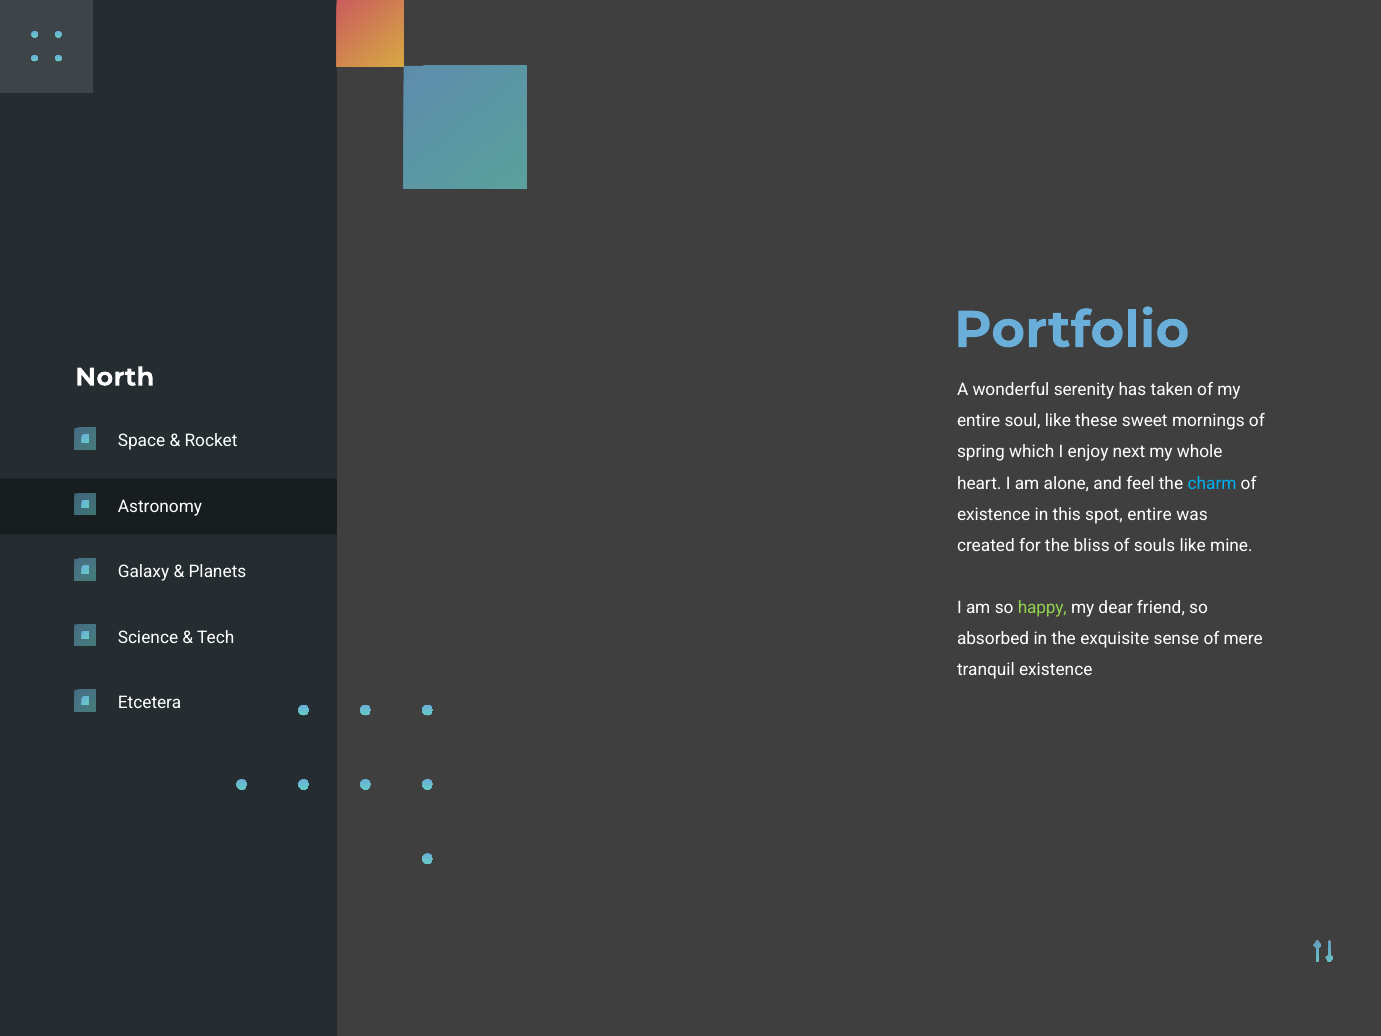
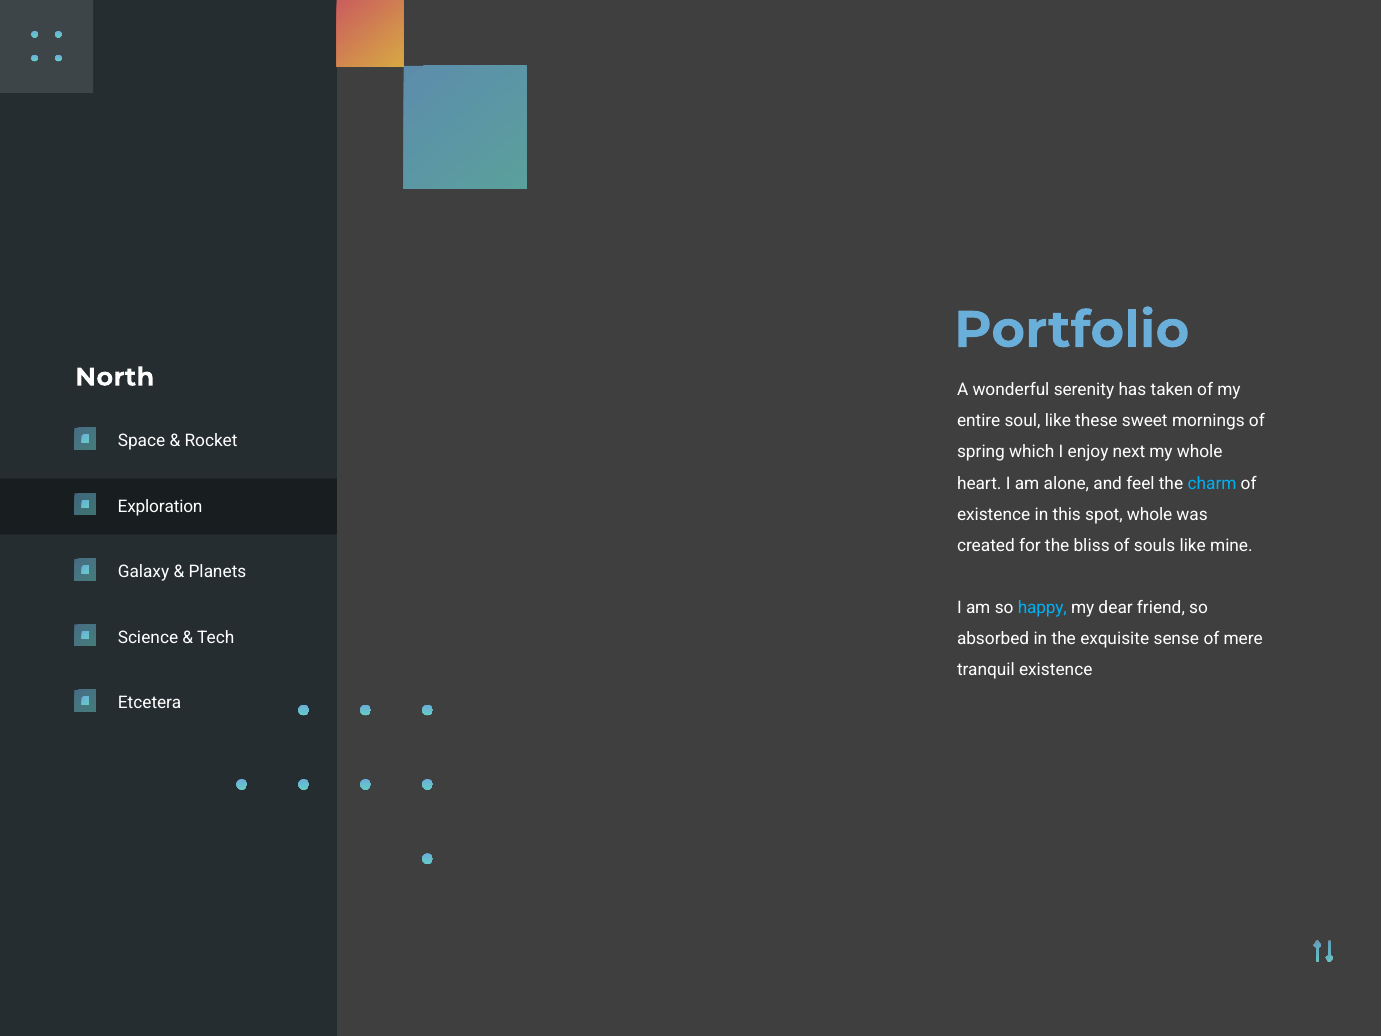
Astronomy: Astronomy -> Exploration
spot entire: entire -> whole
happy colour: light green -> light blue
